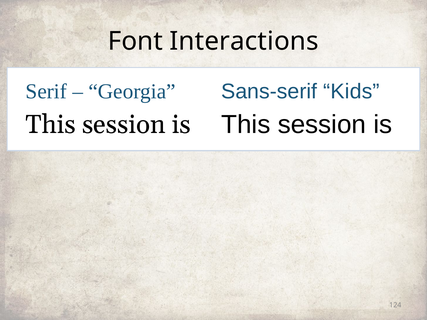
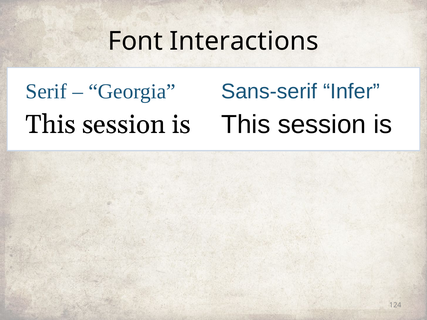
Kids: Kids -> Infer
